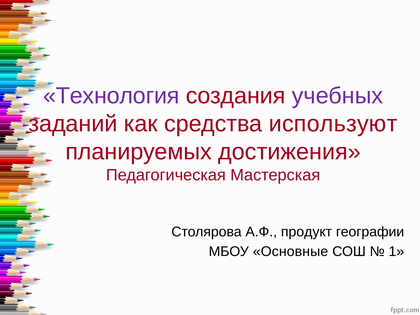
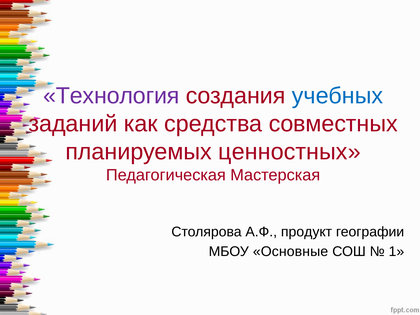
учебных colour: purple -> blue
используют: используют -> совместных
достижения: достижения -> ценностных
